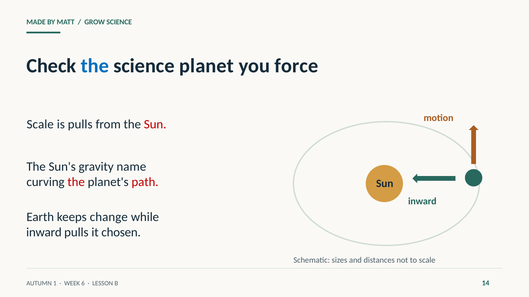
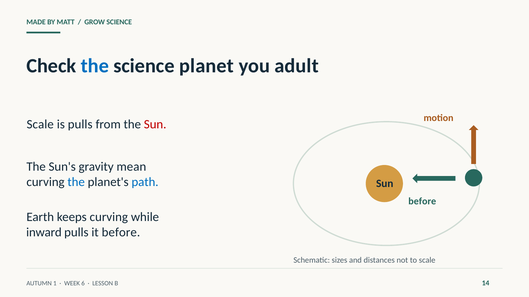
force: force -> adult
name: name -> mean
the at (76, 182) colour: red -> blue
path colour: red -> blue
inward at (422, 202): inward -> before
keeps change: change -> curving
it chosen: chosen -> before
